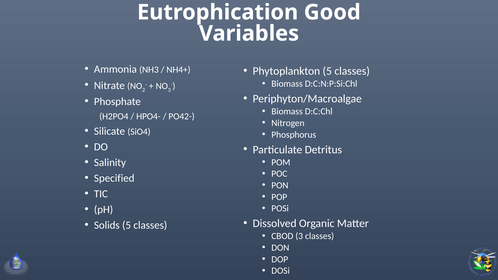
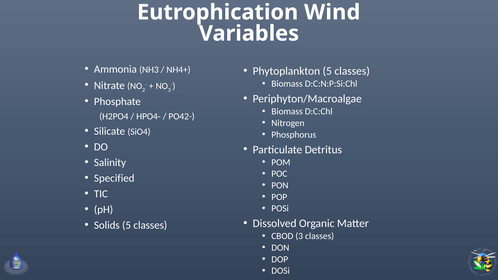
Good: Good -> Wind
